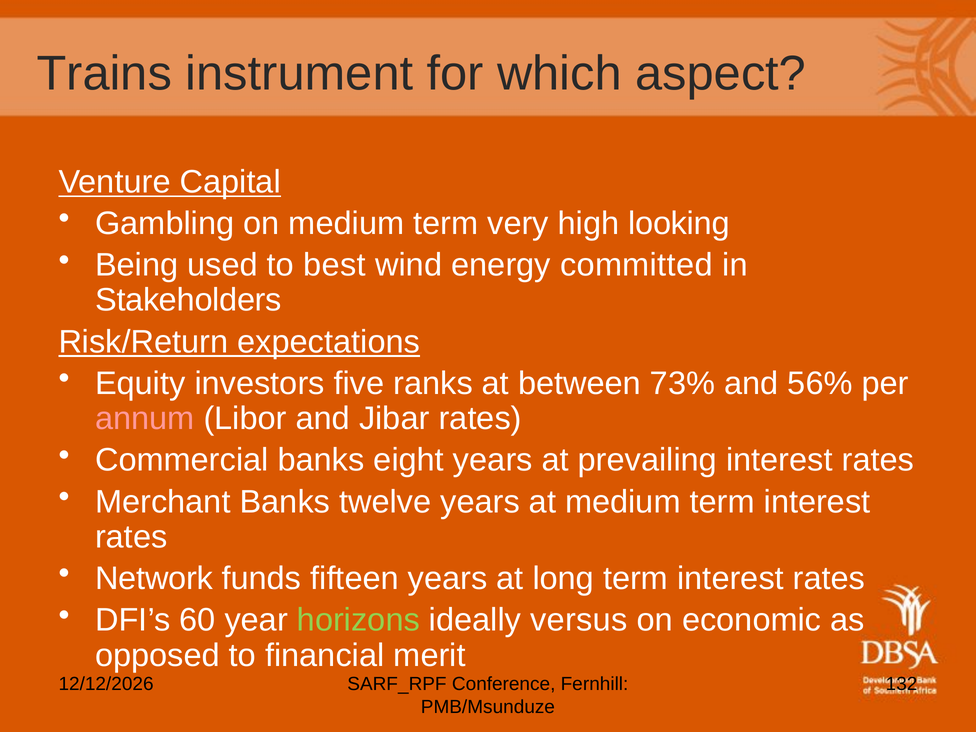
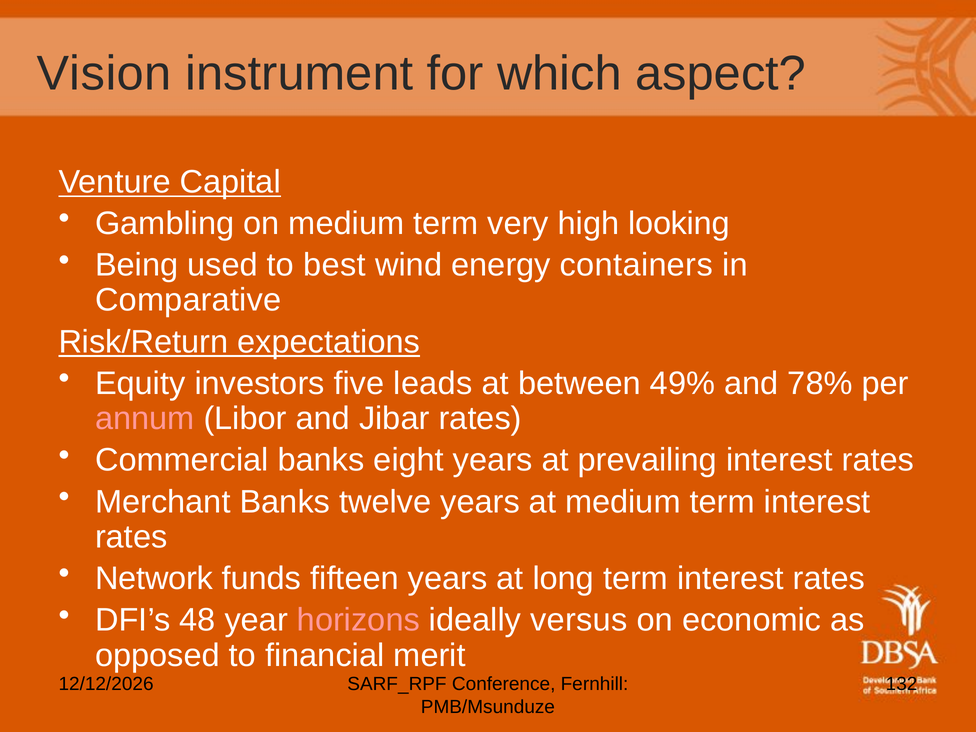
Trains: Trains -> Vision
committed: committed -> containers
Stakeholders: Stakeholders -> Comparative
ranks: ranks -> leads
73%: 73% -> 49%
56%: 56% -> 78%
60: 60 -> 48
horizons colour: light green -> pink
